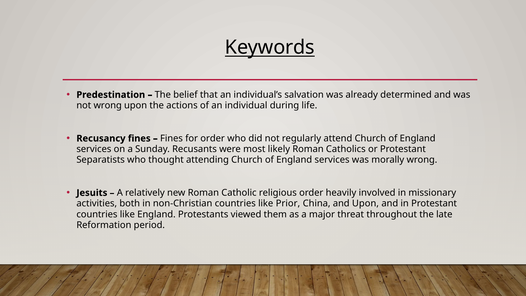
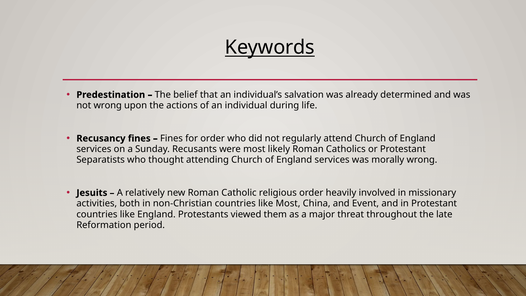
like Prior: Prior -> Most
and Upon: Upon -> Event
